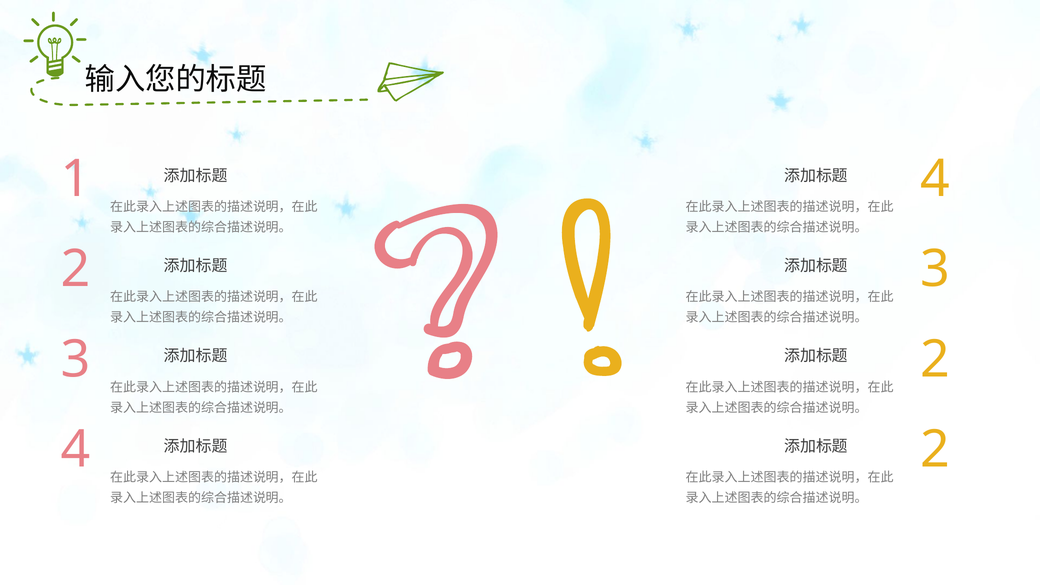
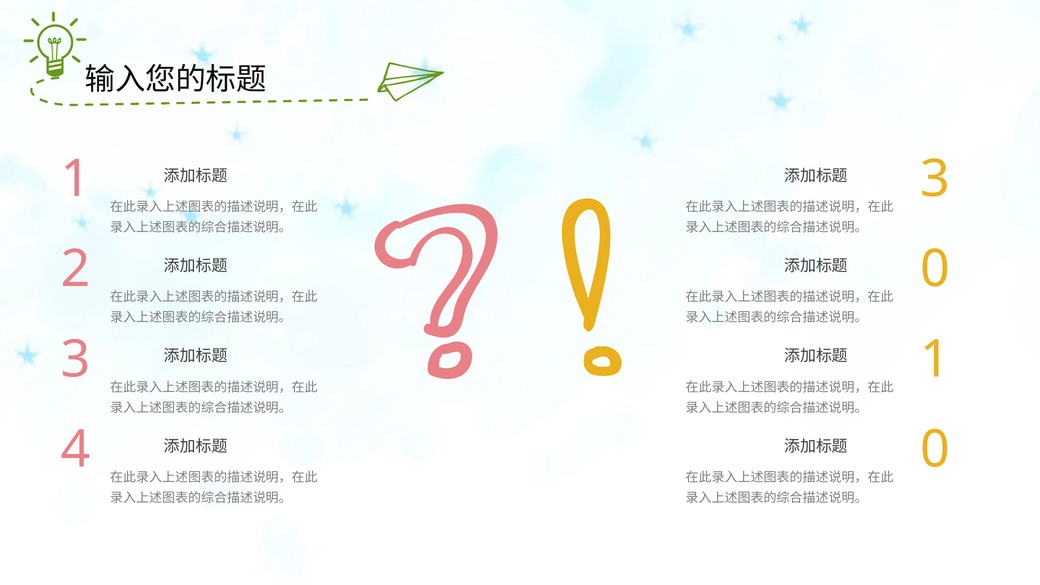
4 at (935, 179): 4 -> 3
3 at (935, 269): 3 -> 0
2 at (935, 359): 2 -> 1
2 at (935, 450): 2 -> 0
